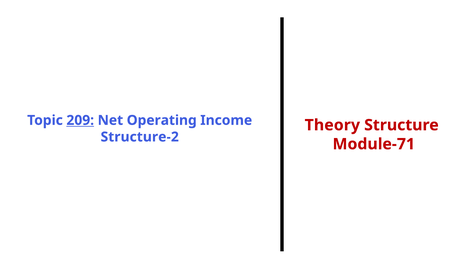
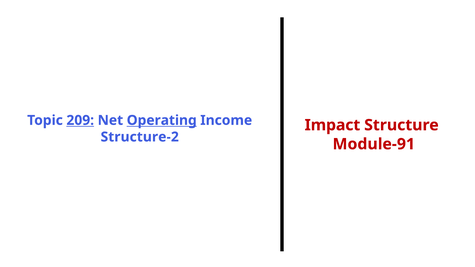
Operating underline: none -> present
Theory: Theory -> Impact
Module-71: Module-71 -> Module-91
